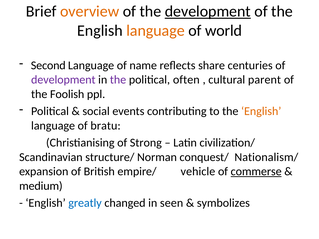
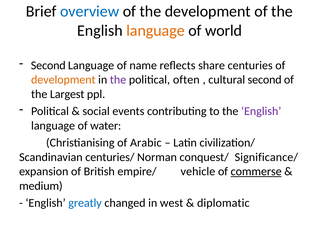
overview colour: orange -> blue
development at (208, 11) underline: present -> none
development at (63, 80) colour: purple -> orange
cultural parent: parent -> second
Foolish: Foolish -> Largest
English at (261, 111) colour: orange -> purple
bratu: bratu -> water
Strong: Strong -> Arabic
structure/: structure/ -> centuries/
Nationalism/: Nationalism/ -> Significance/
seen: seen -> west
symbolizes: symbolizes -> diplomatic
